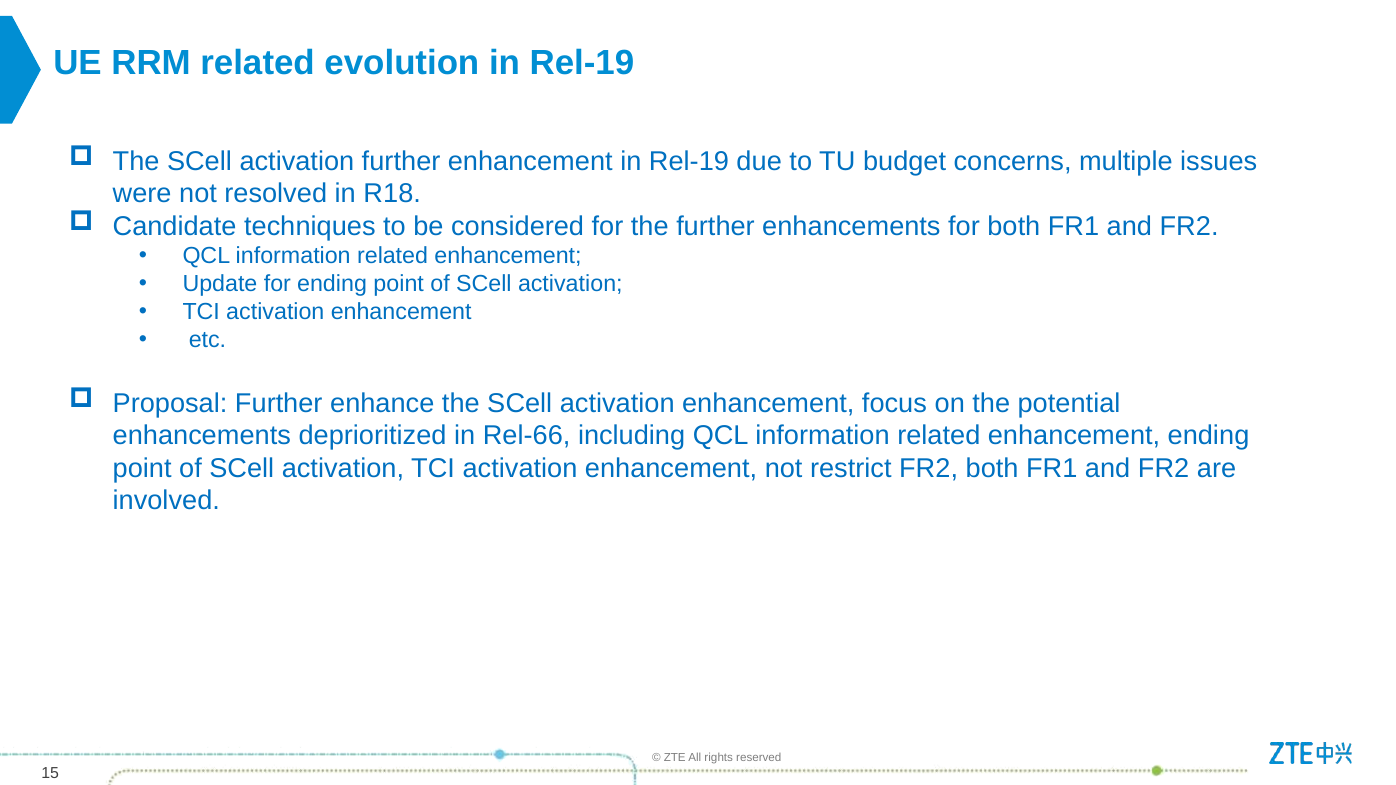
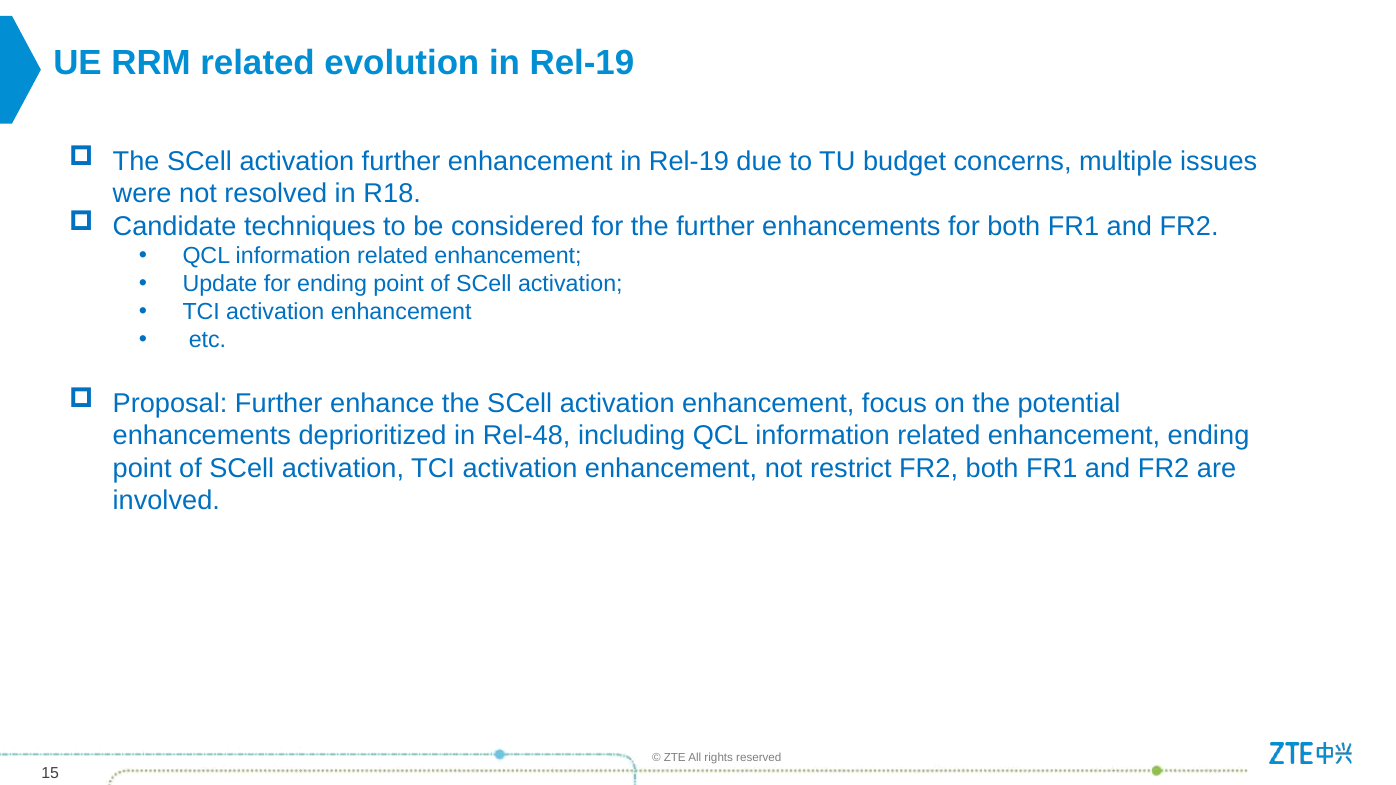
Rel-66: Rel-66 -> Rel-48
